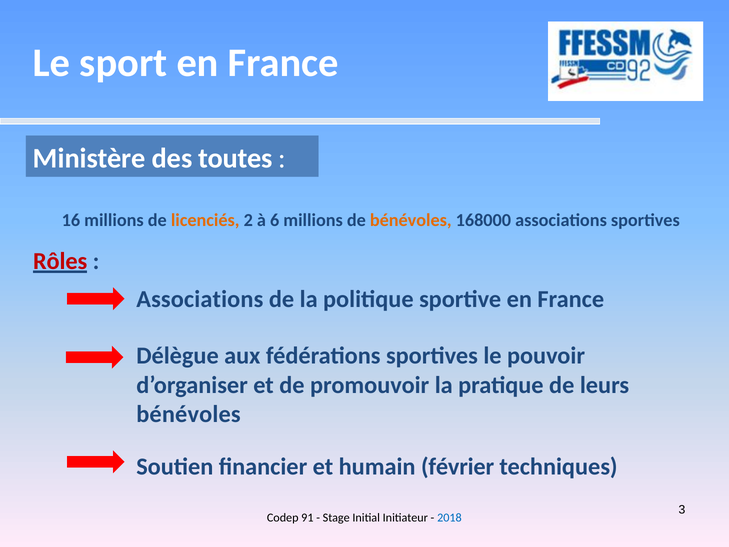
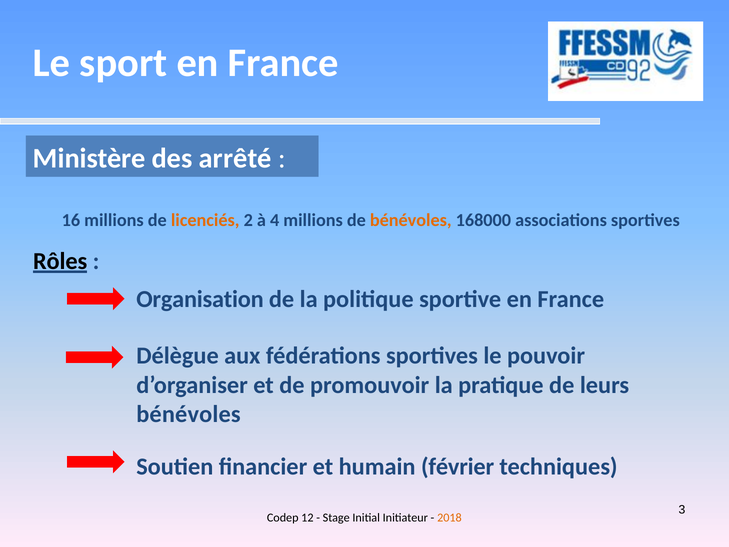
toutes: toutes -> arrêté
6: 6 -> 4
Rôles colour: red -> black
Associations at (200, 299): Associations -> Organisation
91: 91 -> 12
2018 colour: blue -> orange
